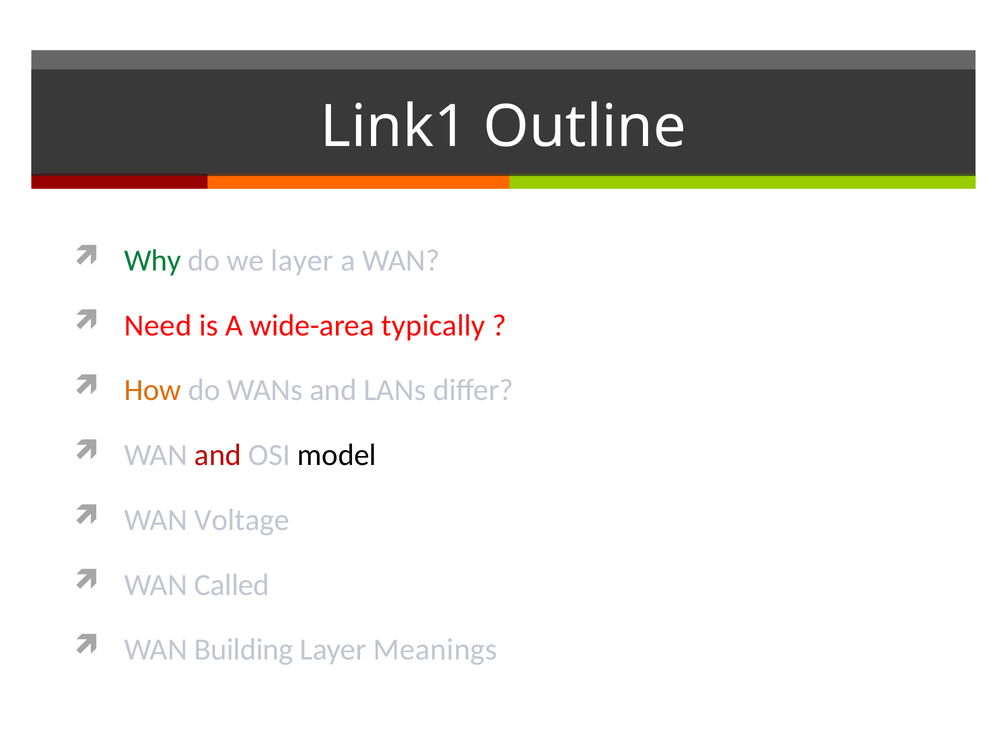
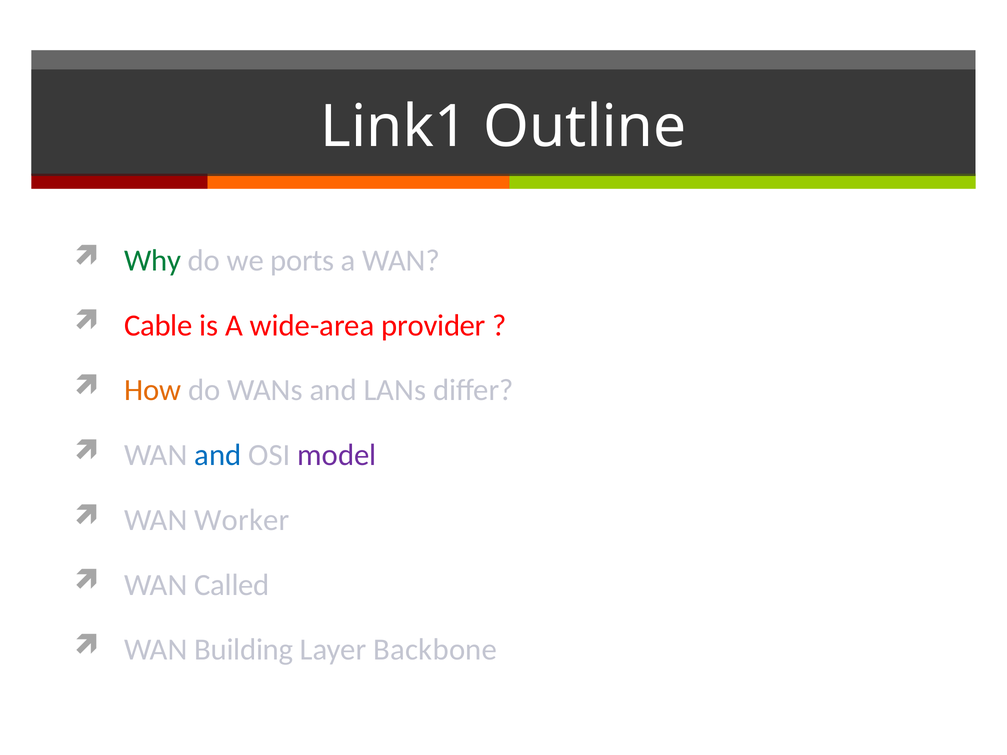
we layer: layer -> ports
Need: Need -> Cable
typically: typically -> provider
and at (218, 455) colour: red -> blue
model colour: black -> purple
Voltage: Voltage -> Worker
Meanings: Meanings -> Backbone
